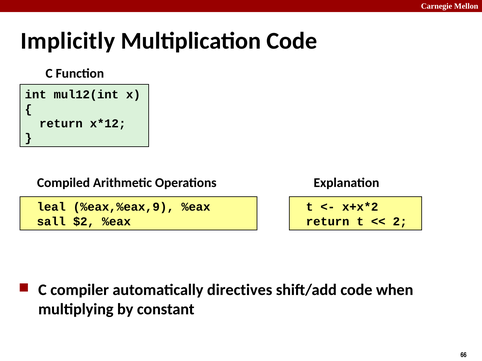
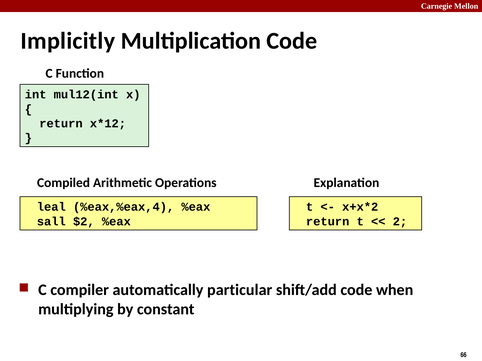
%eax,%eax,9: %eax,%eax,9 -> %eax,%eax,4
directives: directives -> particular
